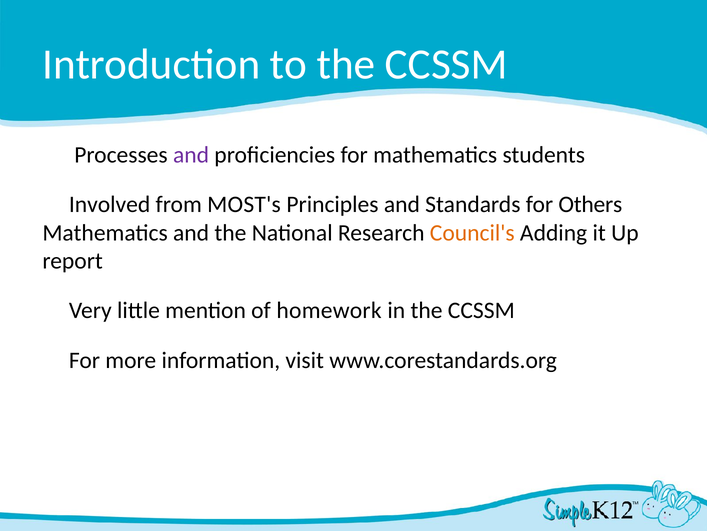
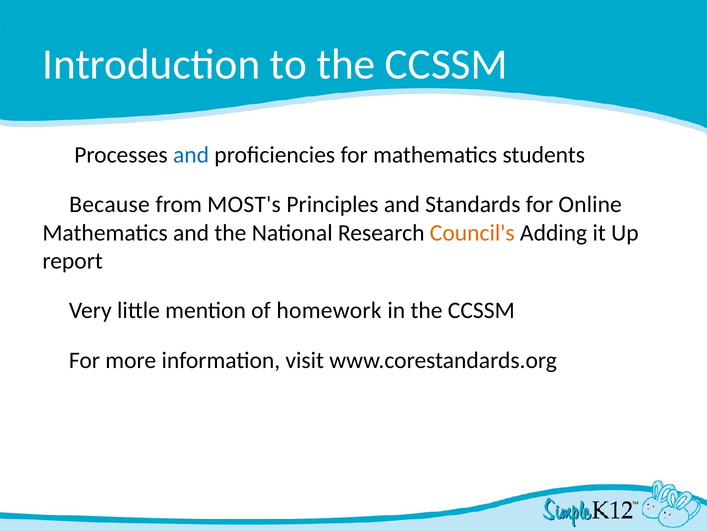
and at (191, 155) colour: purple -> blue
Involved: Involved -> Because
Others: Others -> Online
